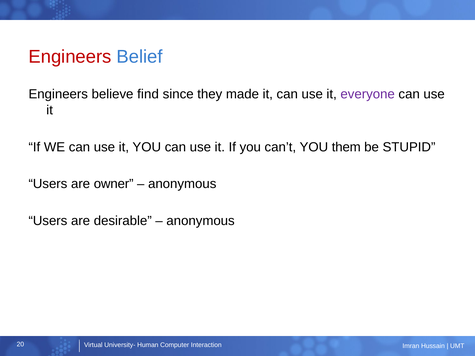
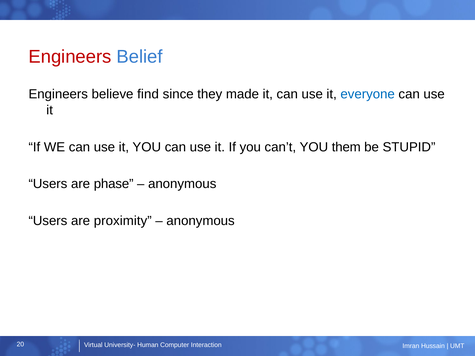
everyone colour: purple -> blue
owner: owner -> phase
desirable: desirable -> proximity
